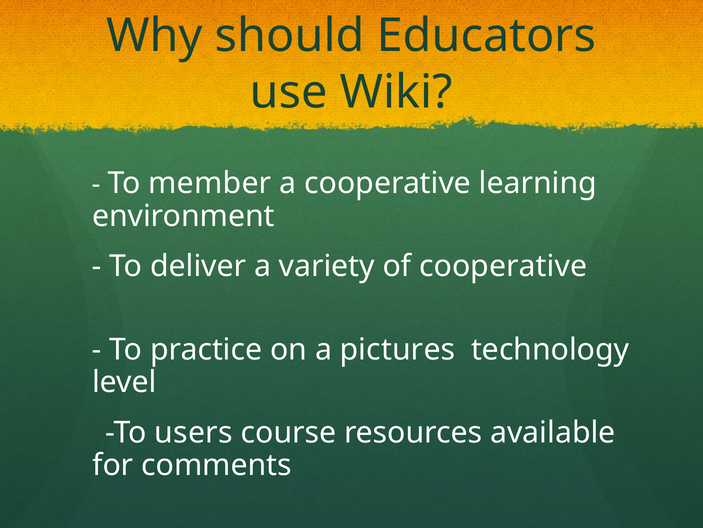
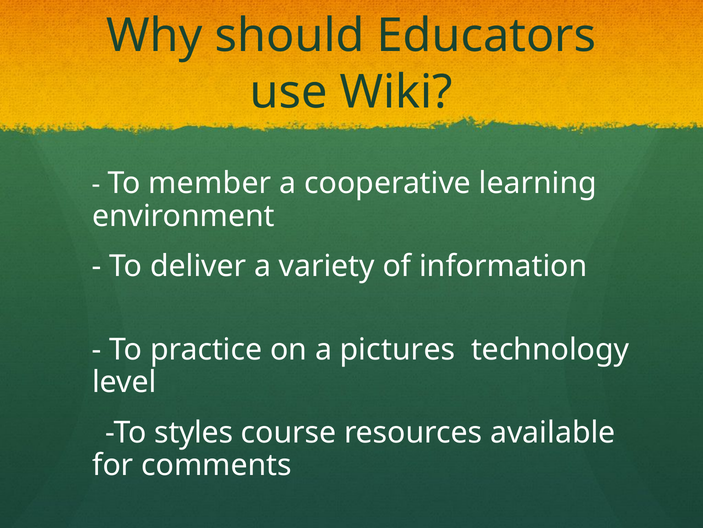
of cooperative: cooperative -> information
users: users -> styles
